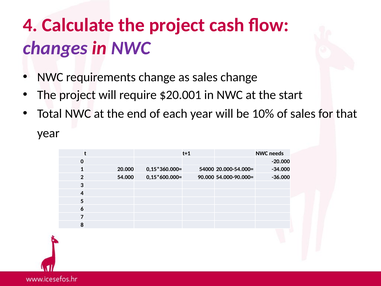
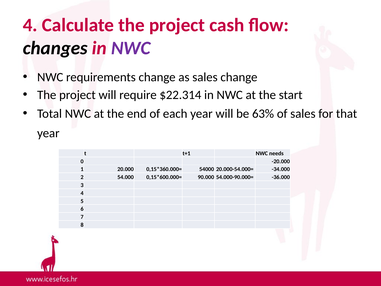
changes colour: purple -> black
$20.001: $20.001 -> $22.314
10%: 10% -> 63%
